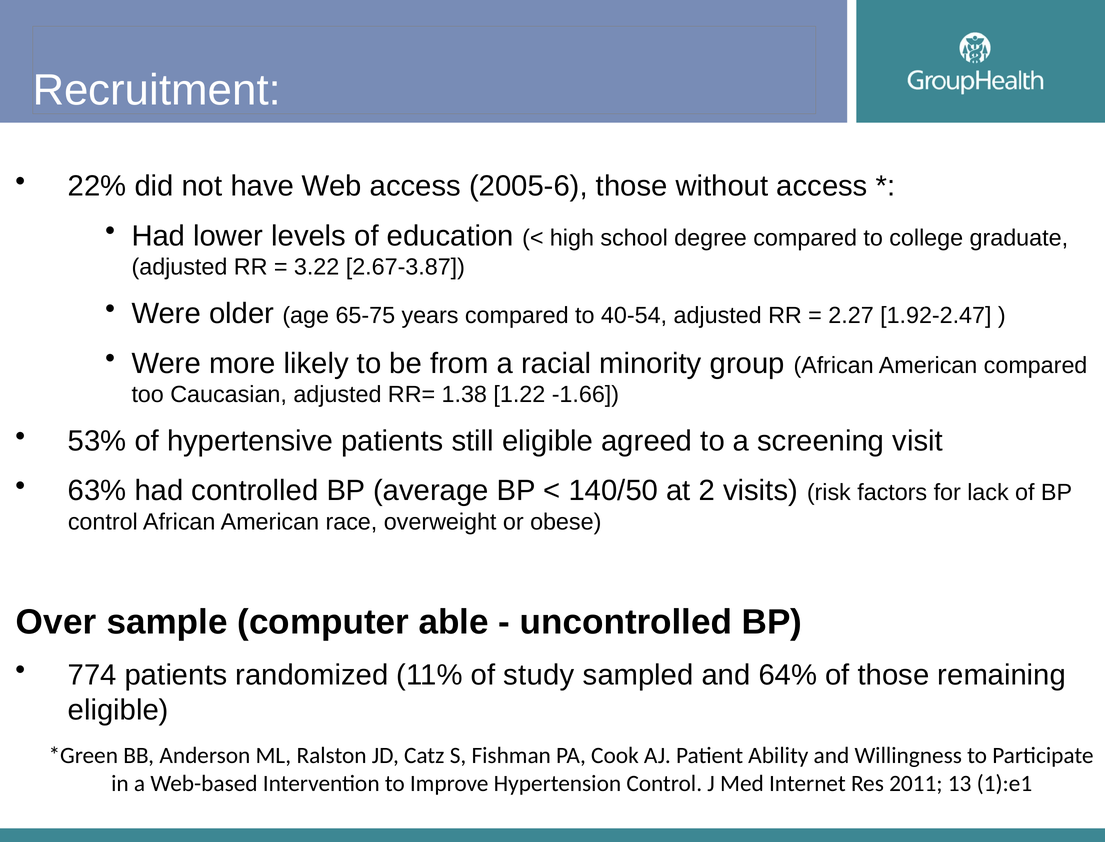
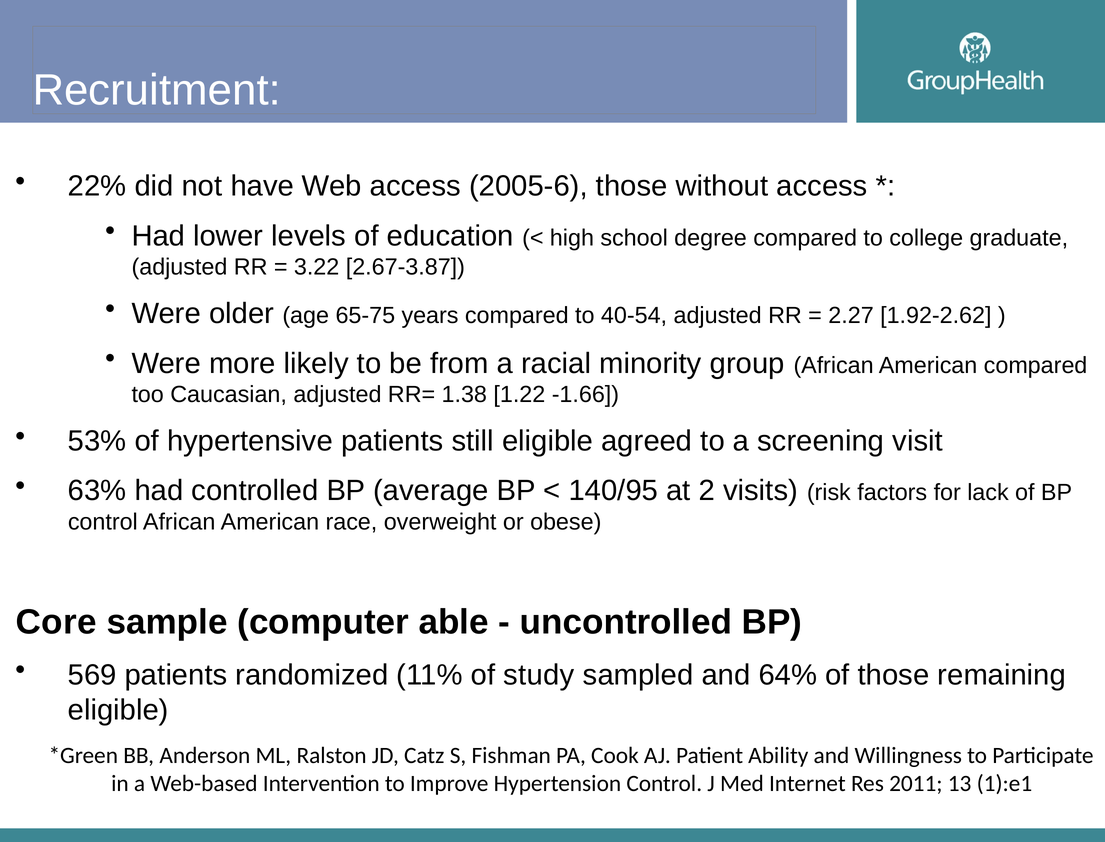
1.92-2.47: 1.92-2.47 -> 1.92-2.62
140/50: 140/50 -> 140/95
Over: Over -> Core
774: 774 -> 569
